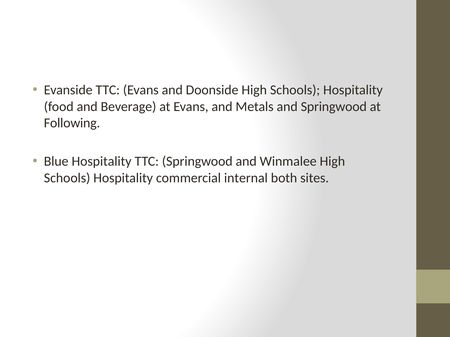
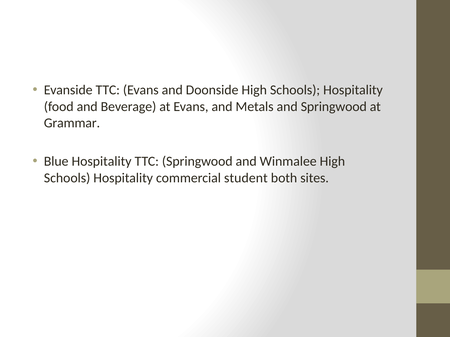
Following: Following -> Grammar
internal: internal -> student
